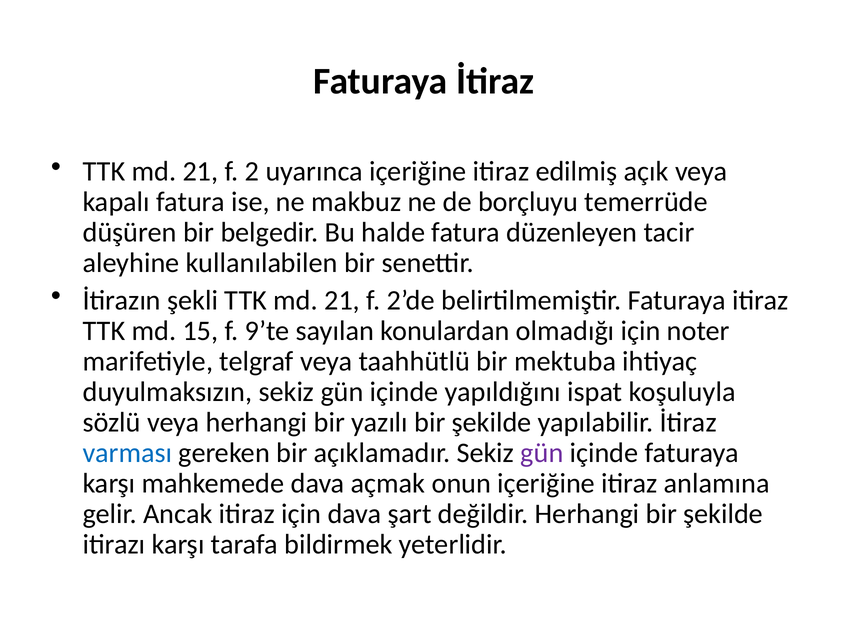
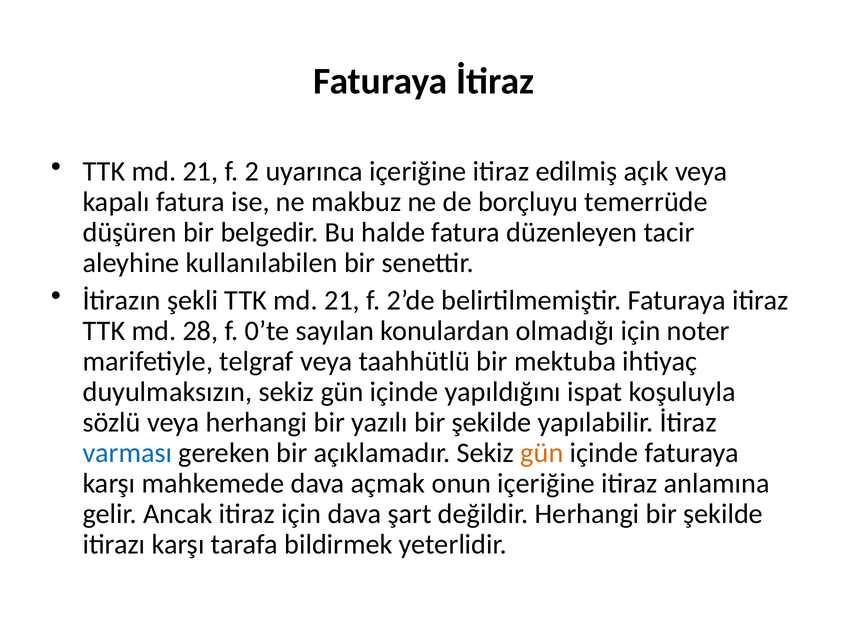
15: 15 -> 28
9’te: 9’te -> 0’te
gün at (542, 453) colour: purple -> orange
